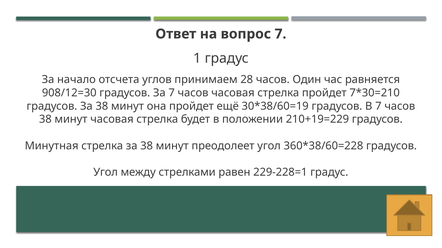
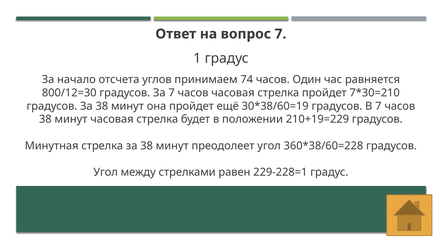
28: 28 -> 74
908/12=30: 908/12=30 -> 800/12=30
